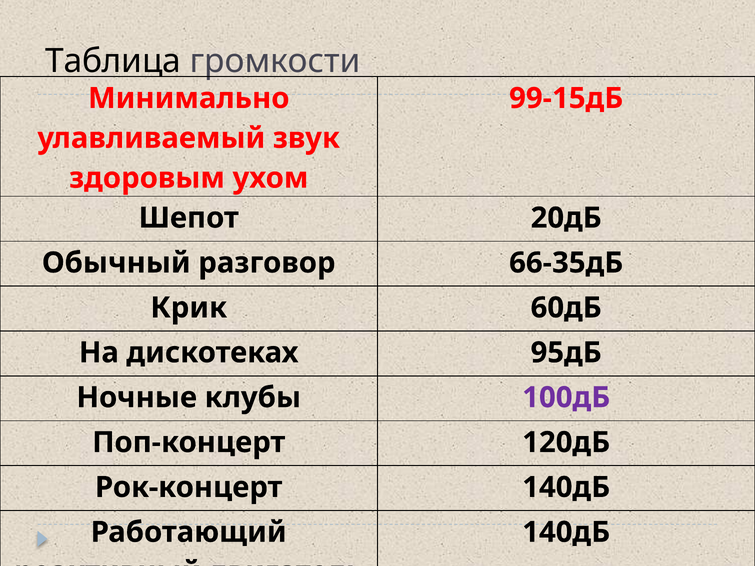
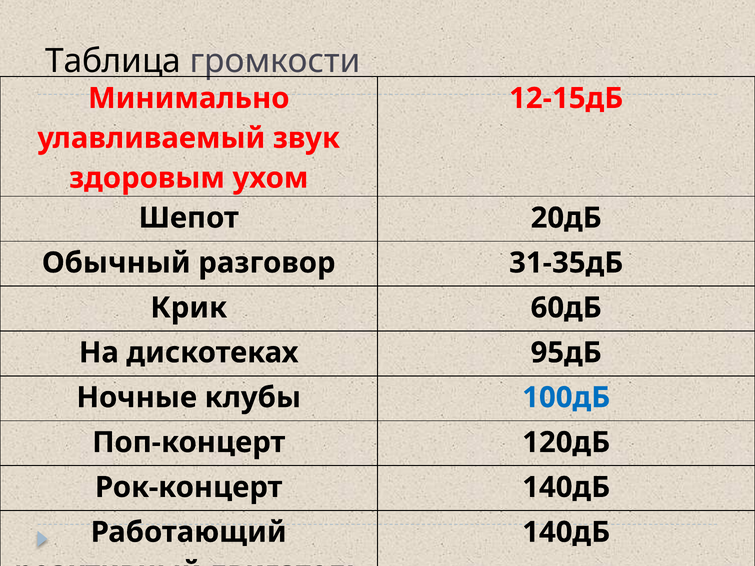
99-15дБ: 99-15дБ -> 12-15дБ
66-35дБ: 66-35дБ -> 31-35дБ
100дБ colour: purple -> blue
